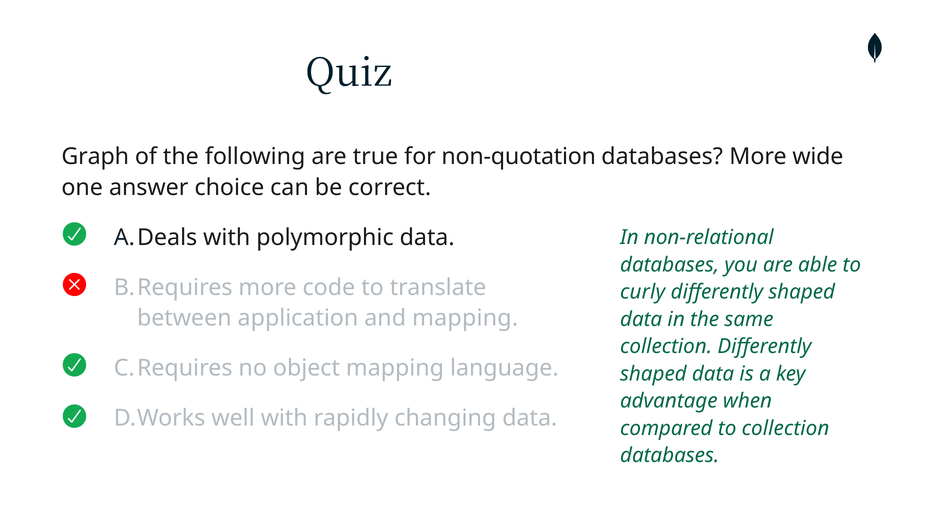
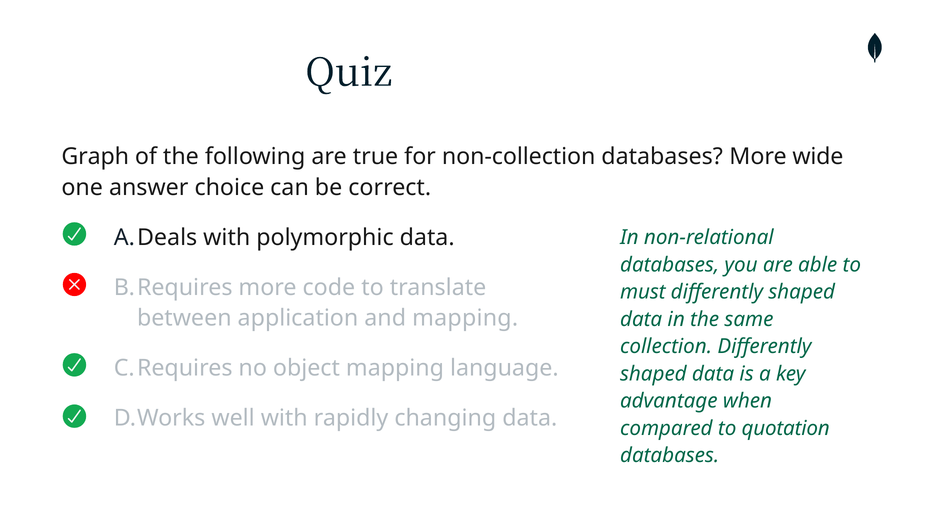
non-quotation: non-quotation -> non-collection
curly: curly -> must
to collection: collection -> quotation
